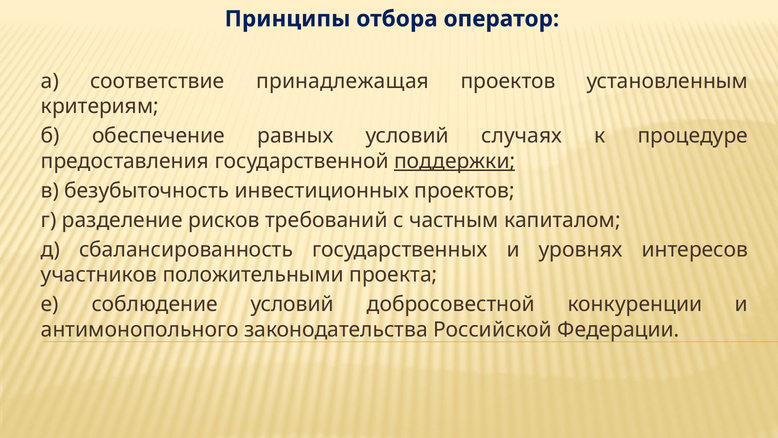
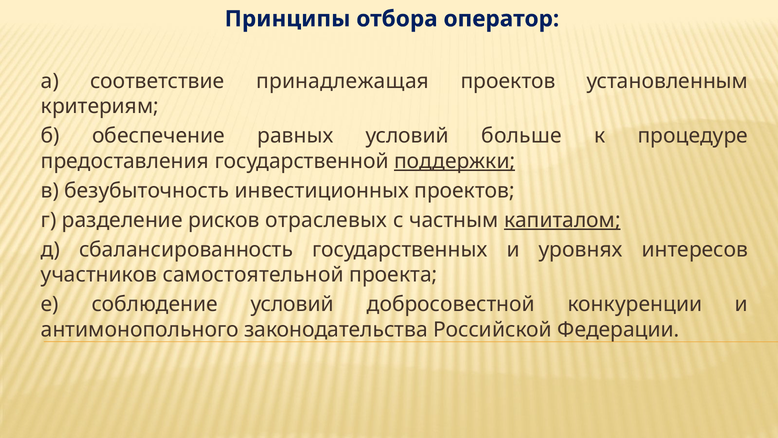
случаях: случаях -> больше
требований: требований -> отраслевых
капиталом underline: none -> present
положительными: положительными -> самостоятельной
